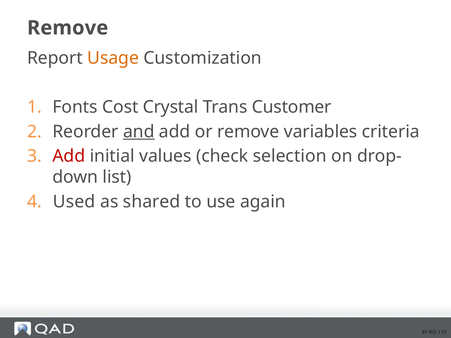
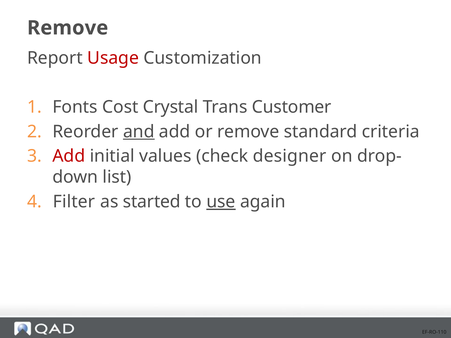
Usage colour: orange -> red
variables: variables -> standard
selection: selection -> designer
Used: Used -> Filter
shared: shared -> started
use underline: none -> present
